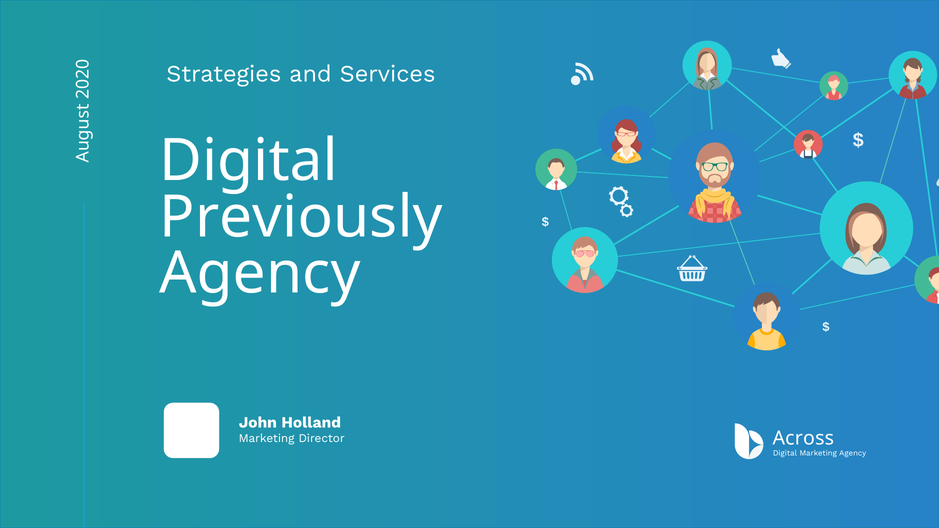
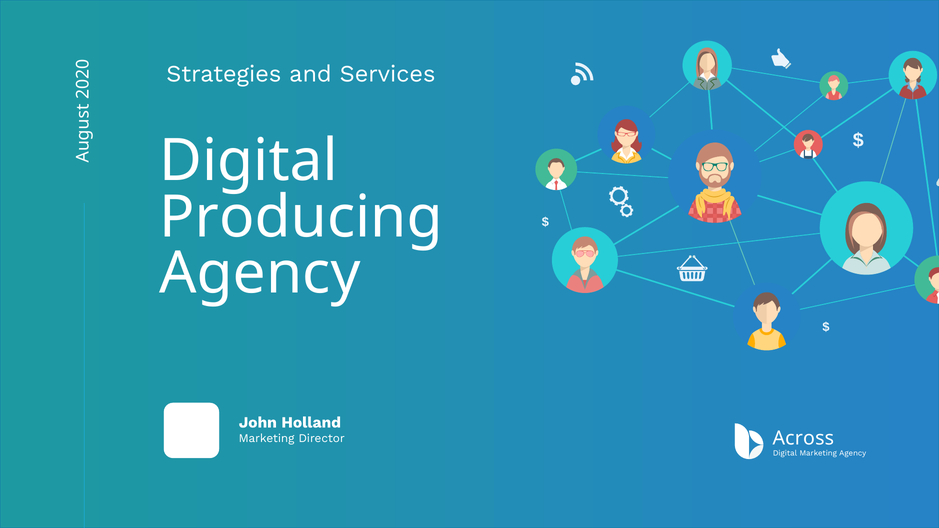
Previously: Previously -> Producing
